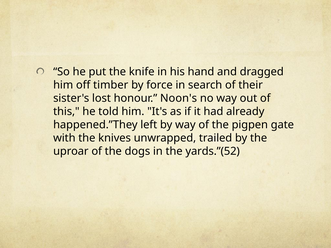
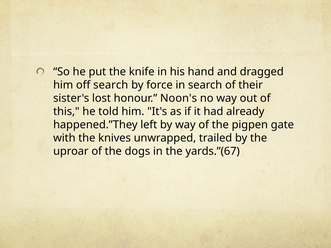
off timber: timber -> search
yards.”(52: yards.”(52 -> yards.”(67
